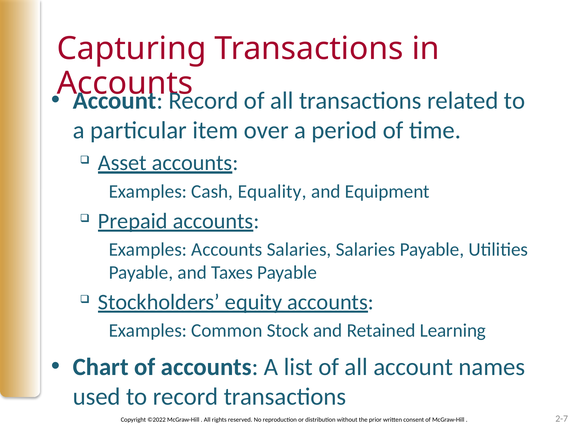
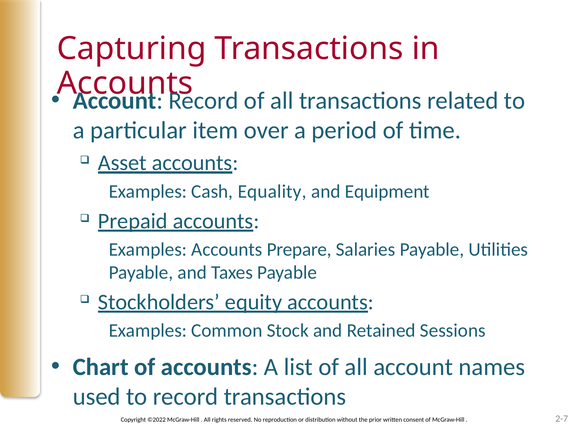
Accounts Salaries: Salaries -> Prepare
Learning: Learning -> Sessions
